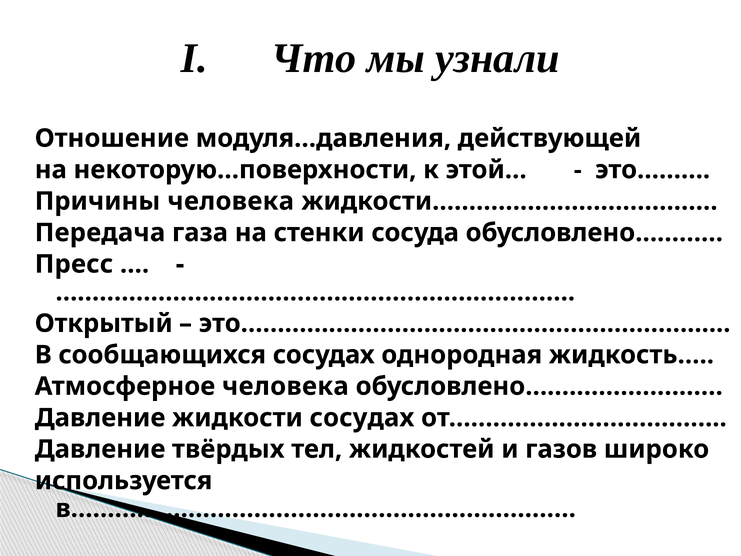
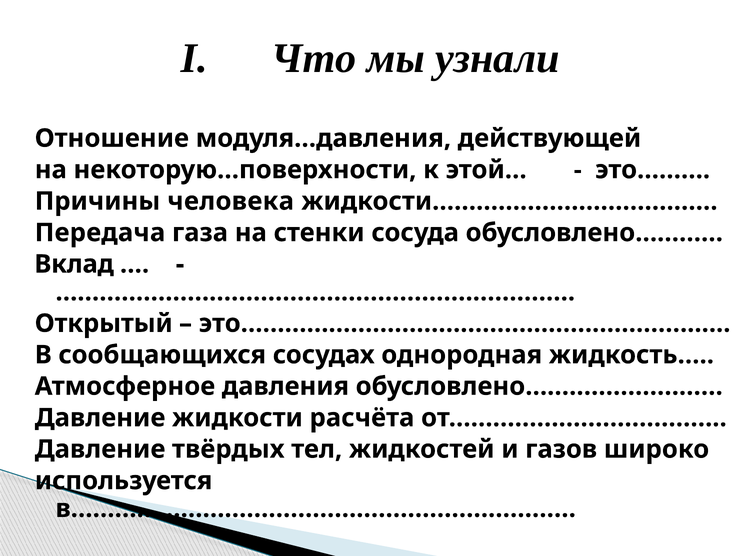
Пресс: Пресс -> Вклад
Атмосферное человека: человека -> давления
жидкости сосудах: сосудах -> расчёта
